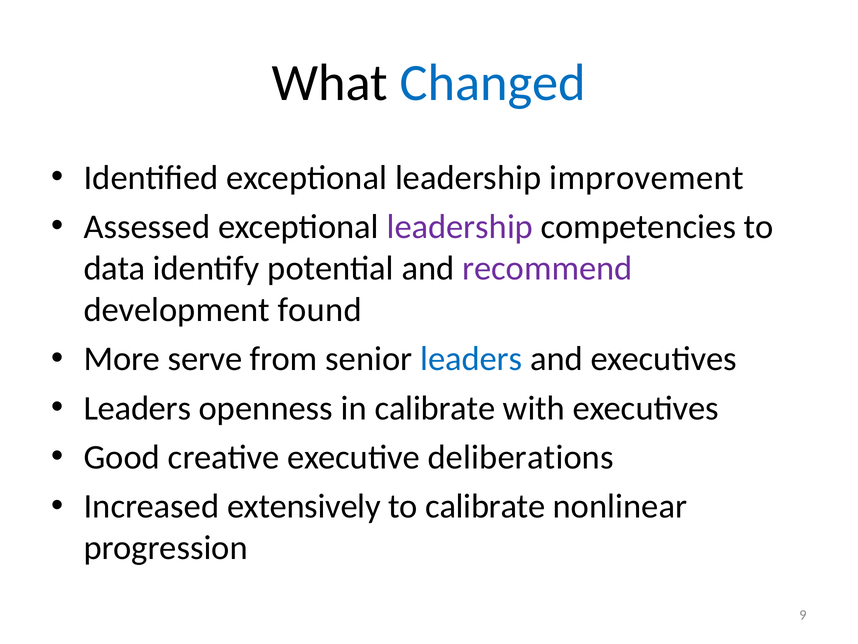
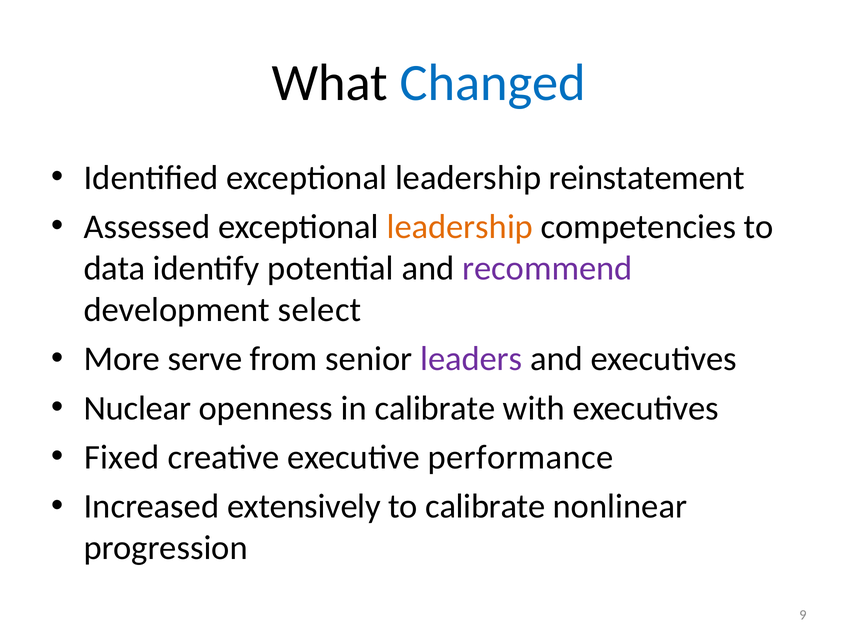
improvement: improvement -> reinstatement
leadership at (460, 227) colour: purple -> orange
found: found -> select
leaders at (471, 359) colour: blue -> purple
Leaders at (137, 408): Leaders -> Nuclear
Good: Good -> Fixed
deliberations: deliberations -> performance
